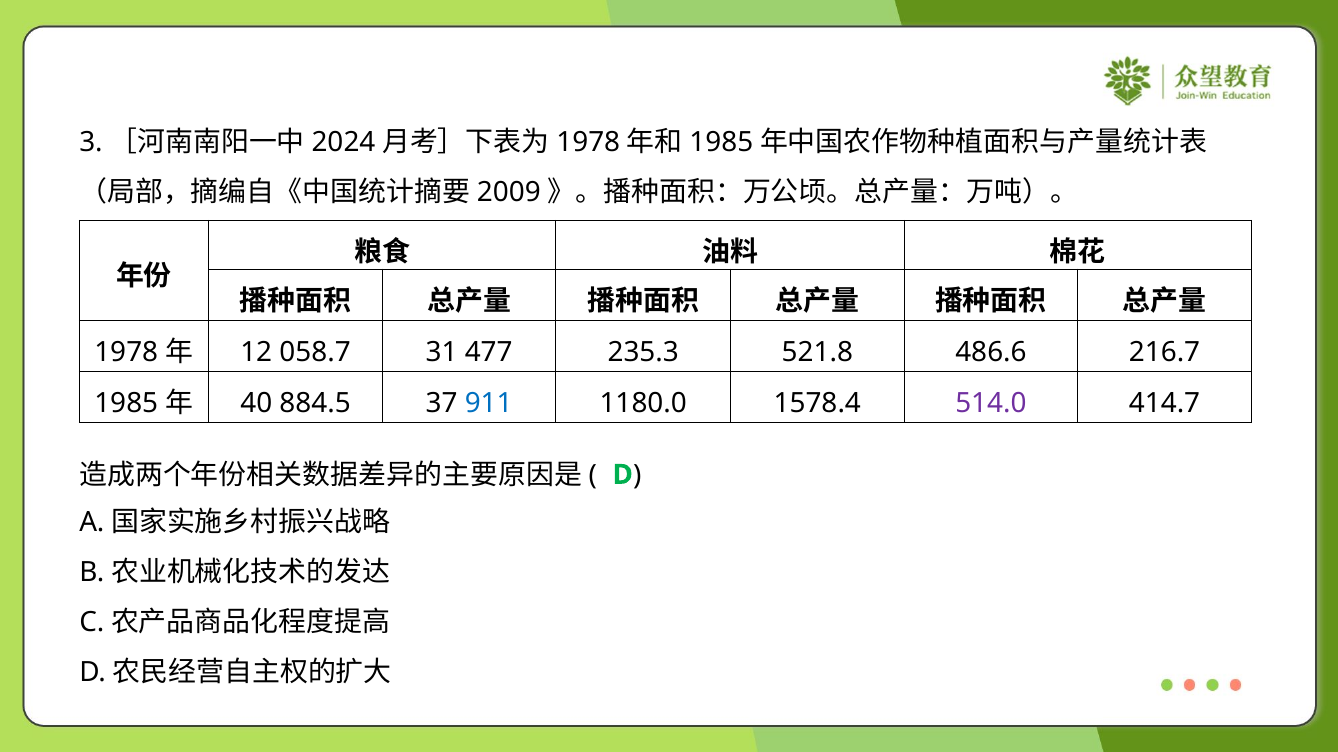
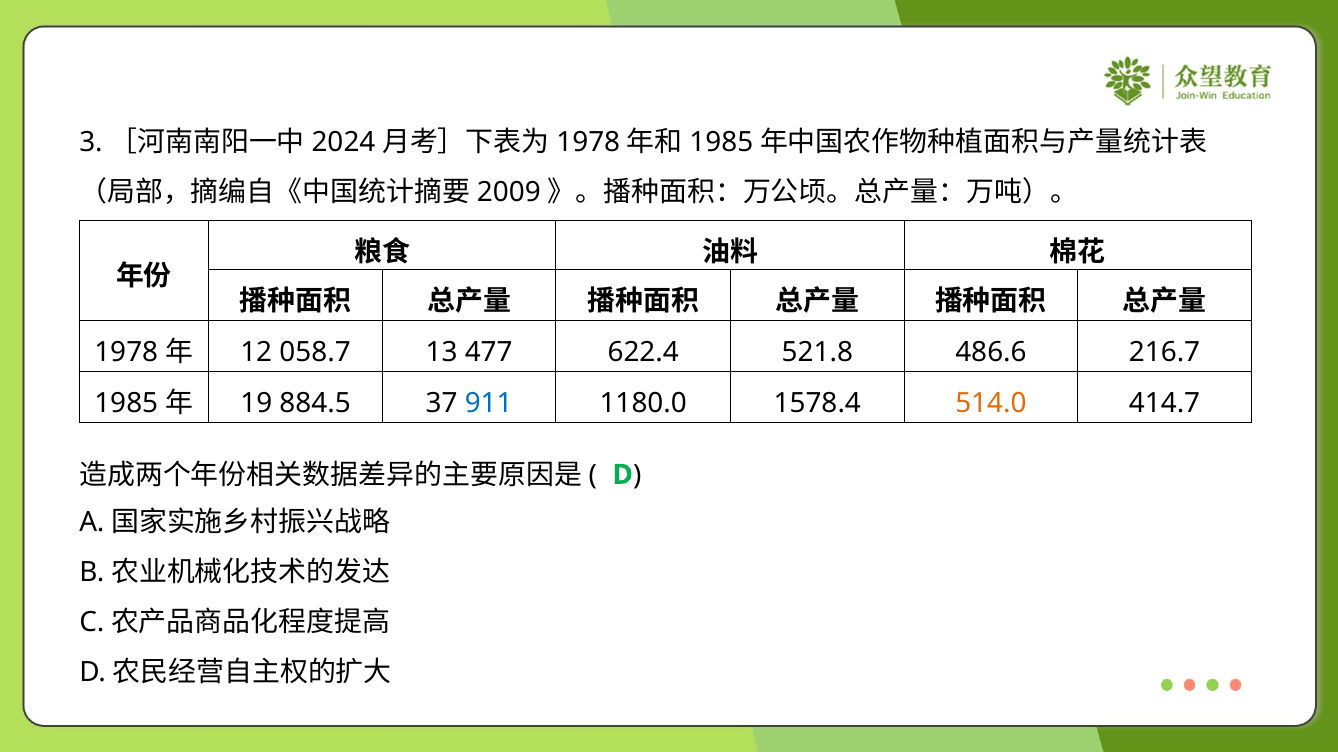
31: 31 -> 13
235.3: 235.3 -> 622.4
40: 40 -> 19
514.0 colour: purple -> orange
